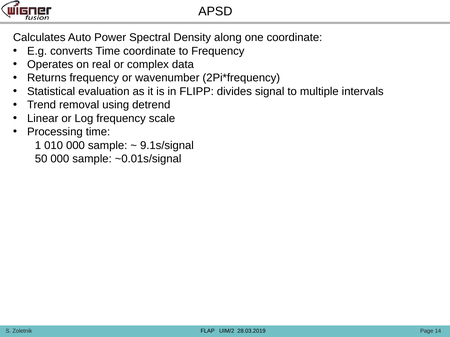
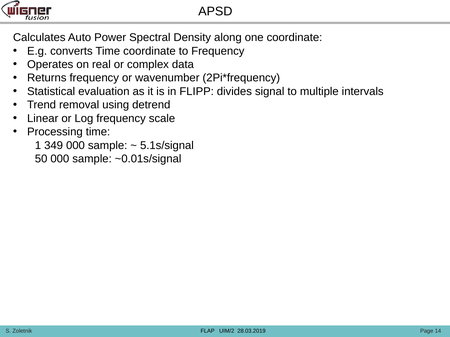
010: 010 -> 349
9.1s/signal: 9.1s/signal -> 5.1s/signal
